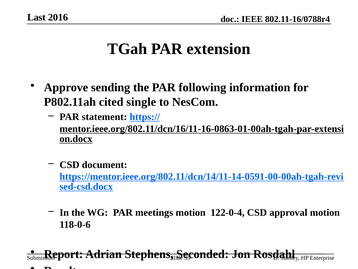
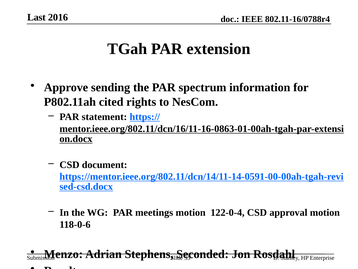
following: following -> spectrum
single: single -> rights
Report: Report -> Menzo
